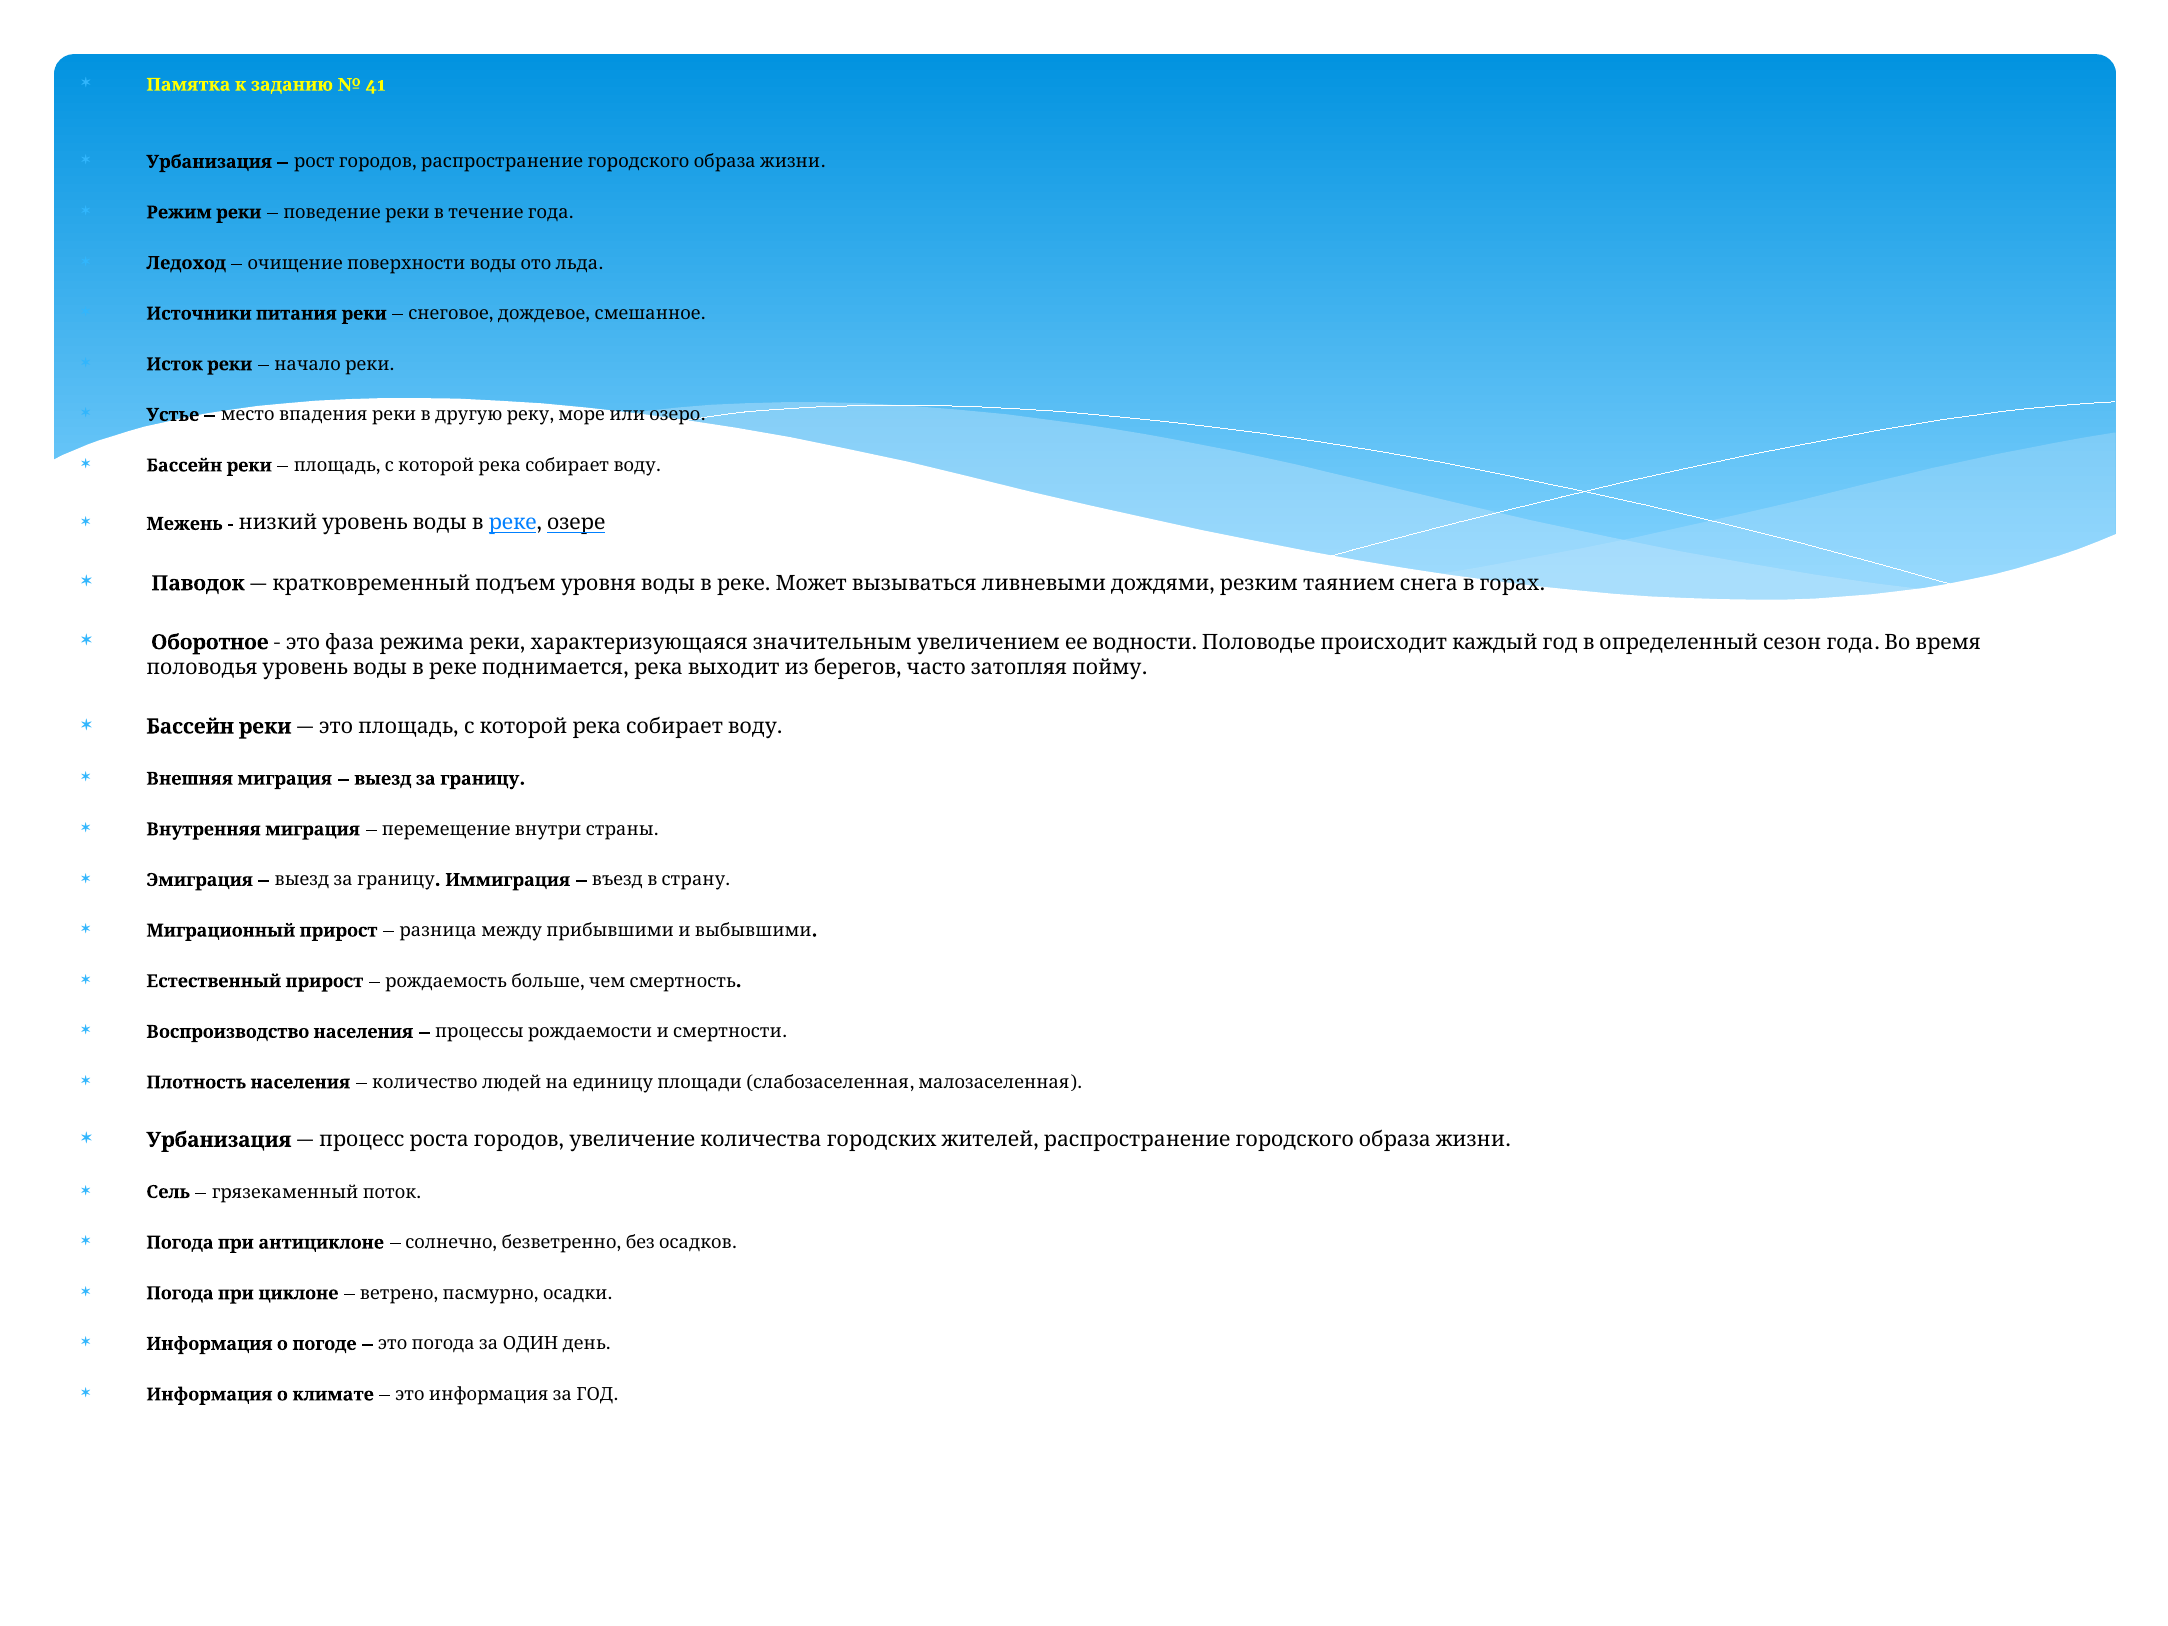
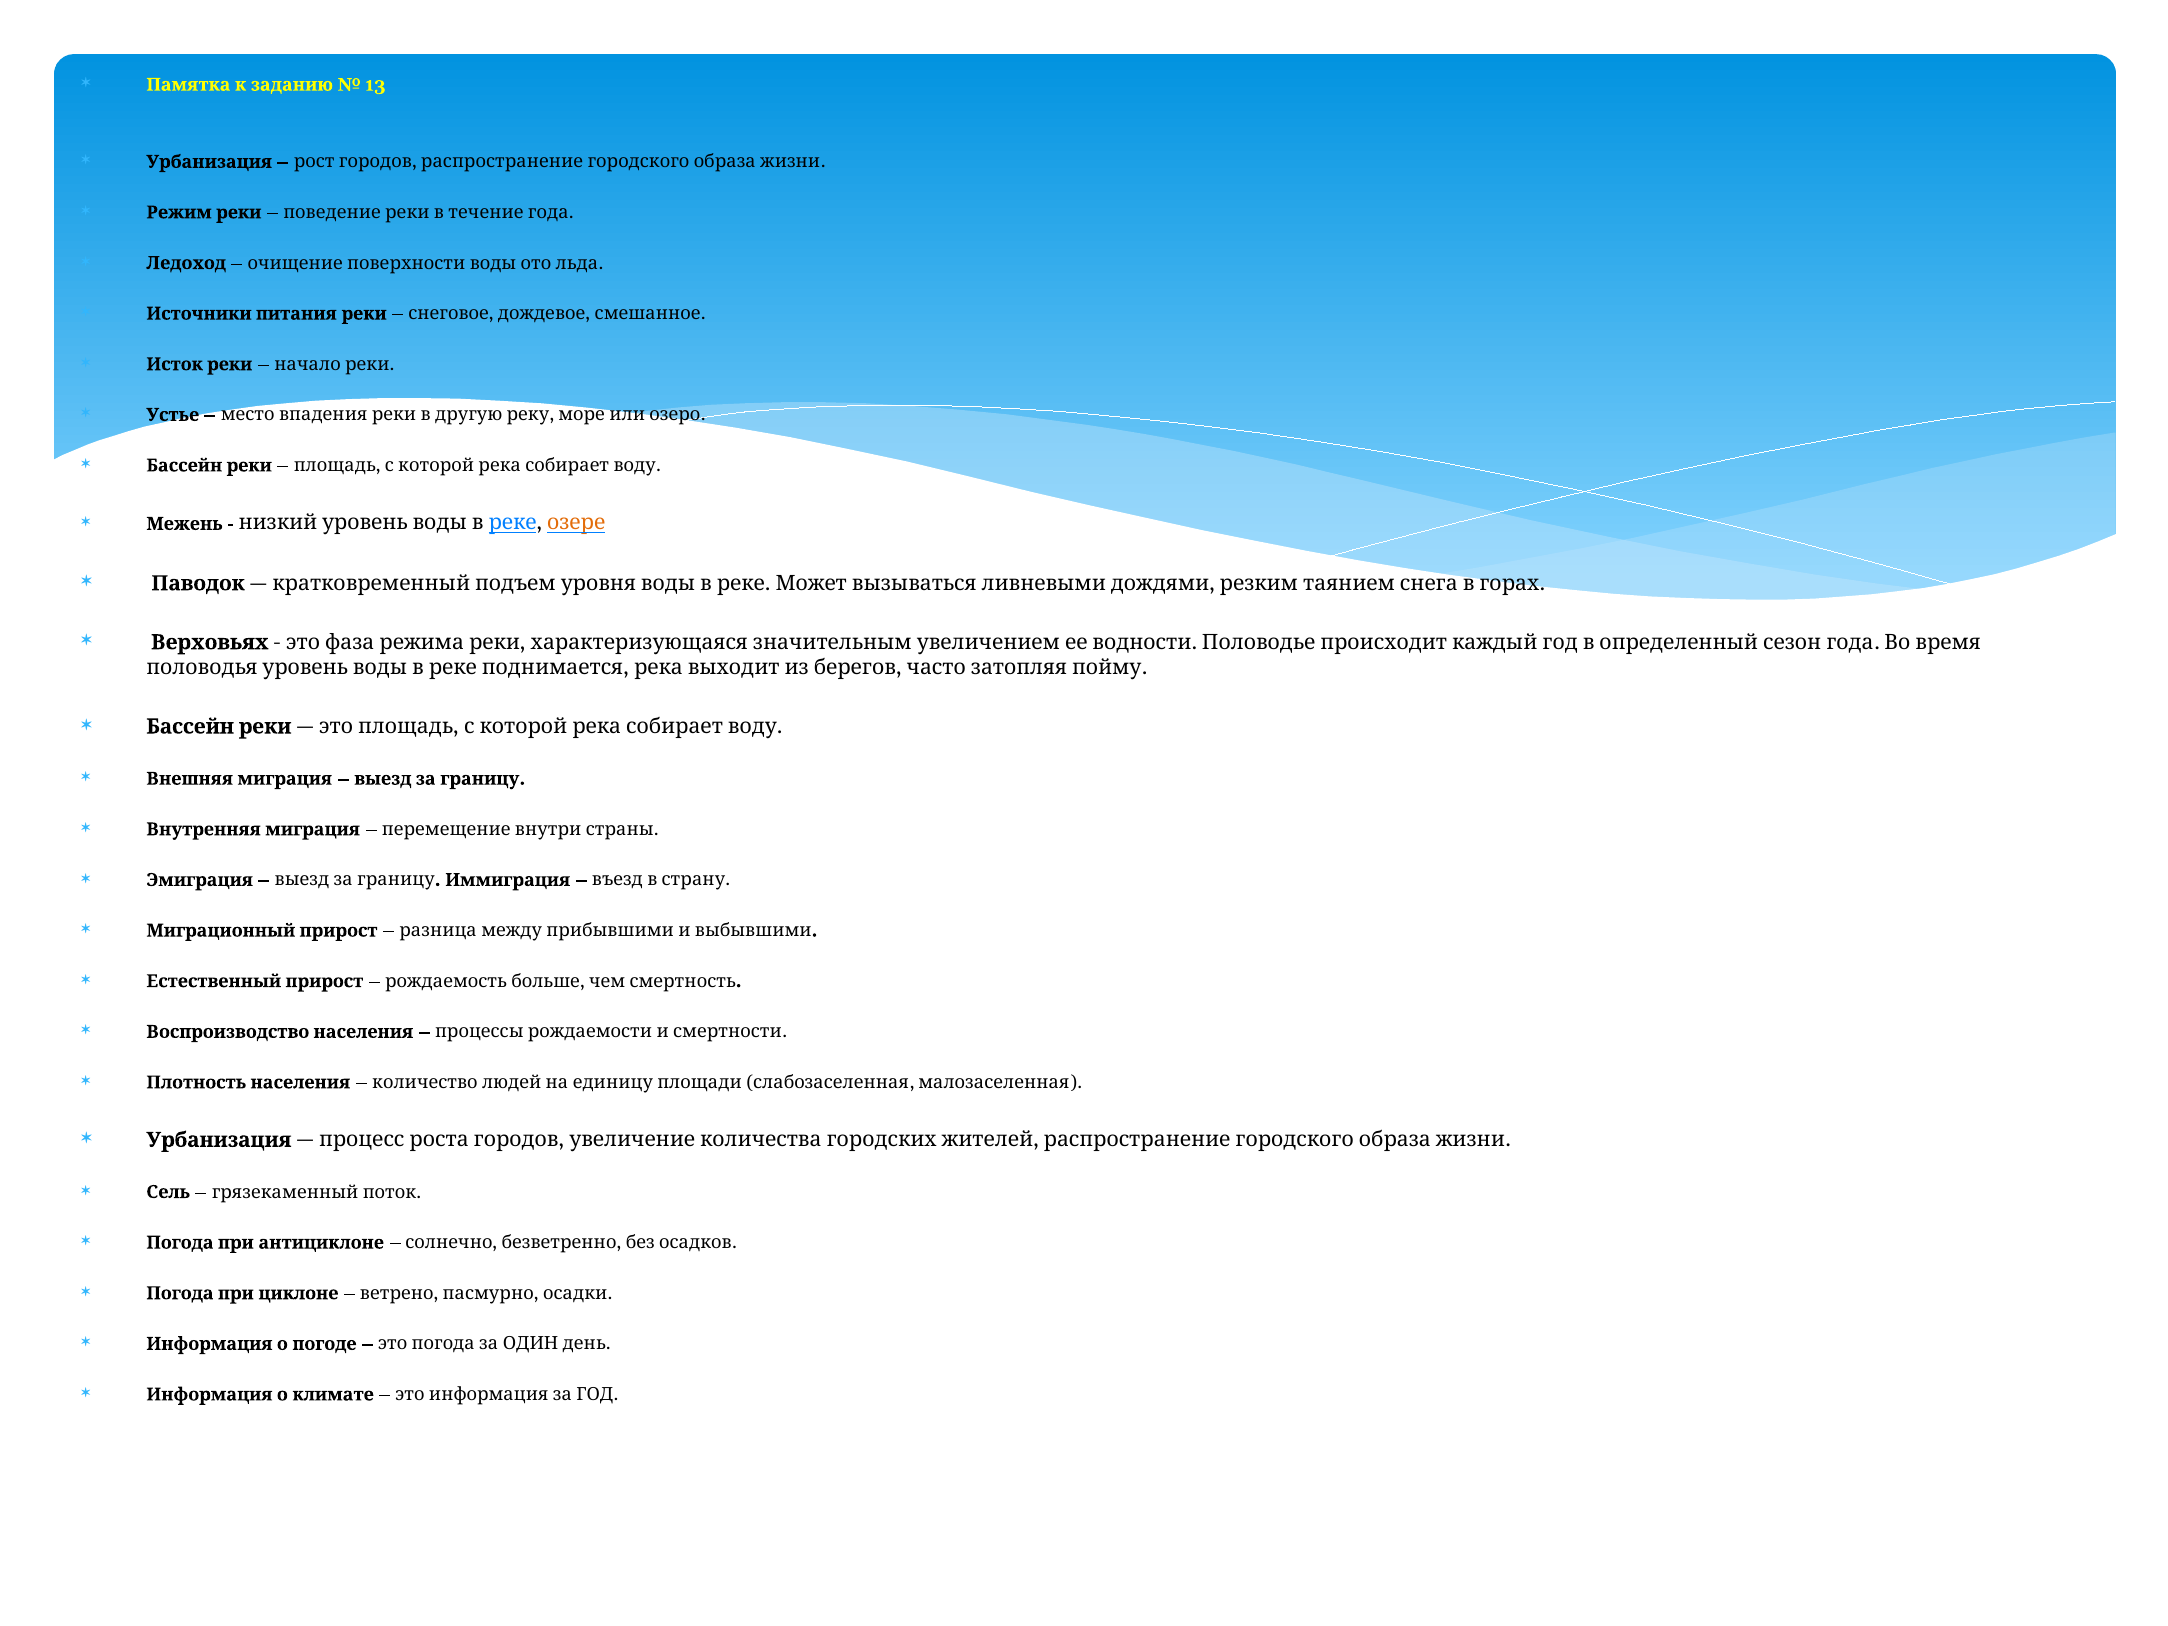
41: 41 -> 13
озере colour: black -> orange
Оборотное: Оборотное -> Верховьях
